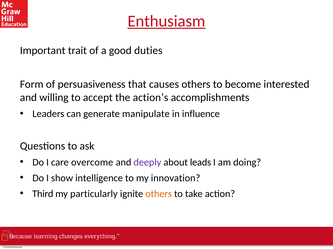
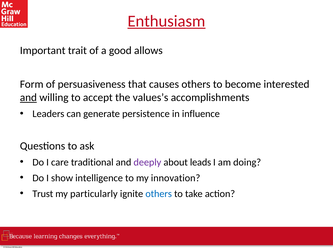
duties: duties -> allows
and at (28, 98) underline: none -> present
action’s: action’s -> values’s
manipulate: manipulate -> persistence
overcome: overcome -> traditional
Third: Third -> Trust
others at (159, 194) colour: orange -> blue
